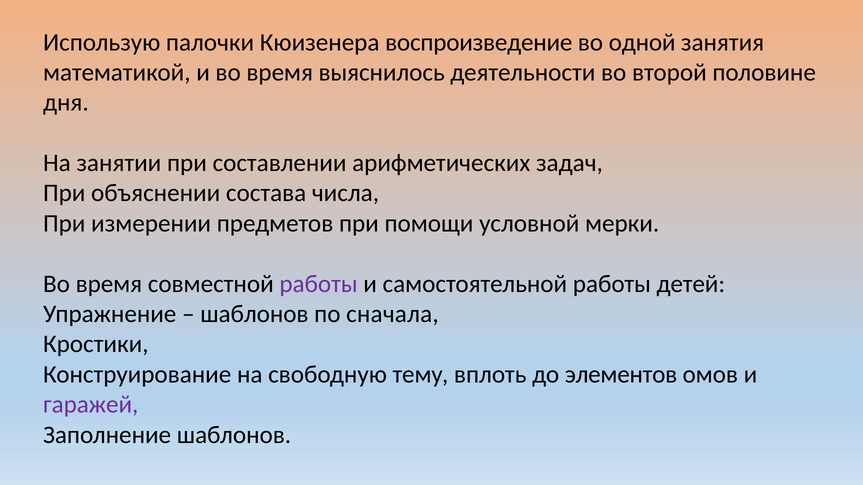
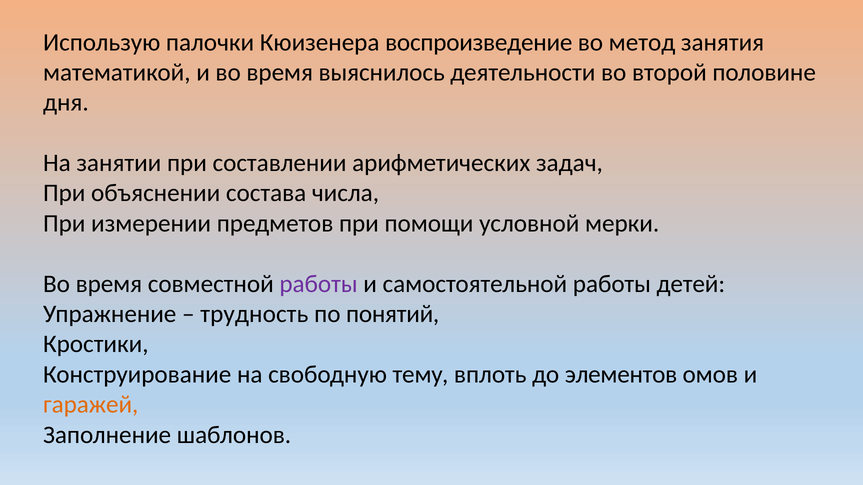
одной: одной -> метод
шаблонов at (254, 314): шаблонов -> трудность
сначала: сначала -> понятий
гаражей colour: purple -> orange
